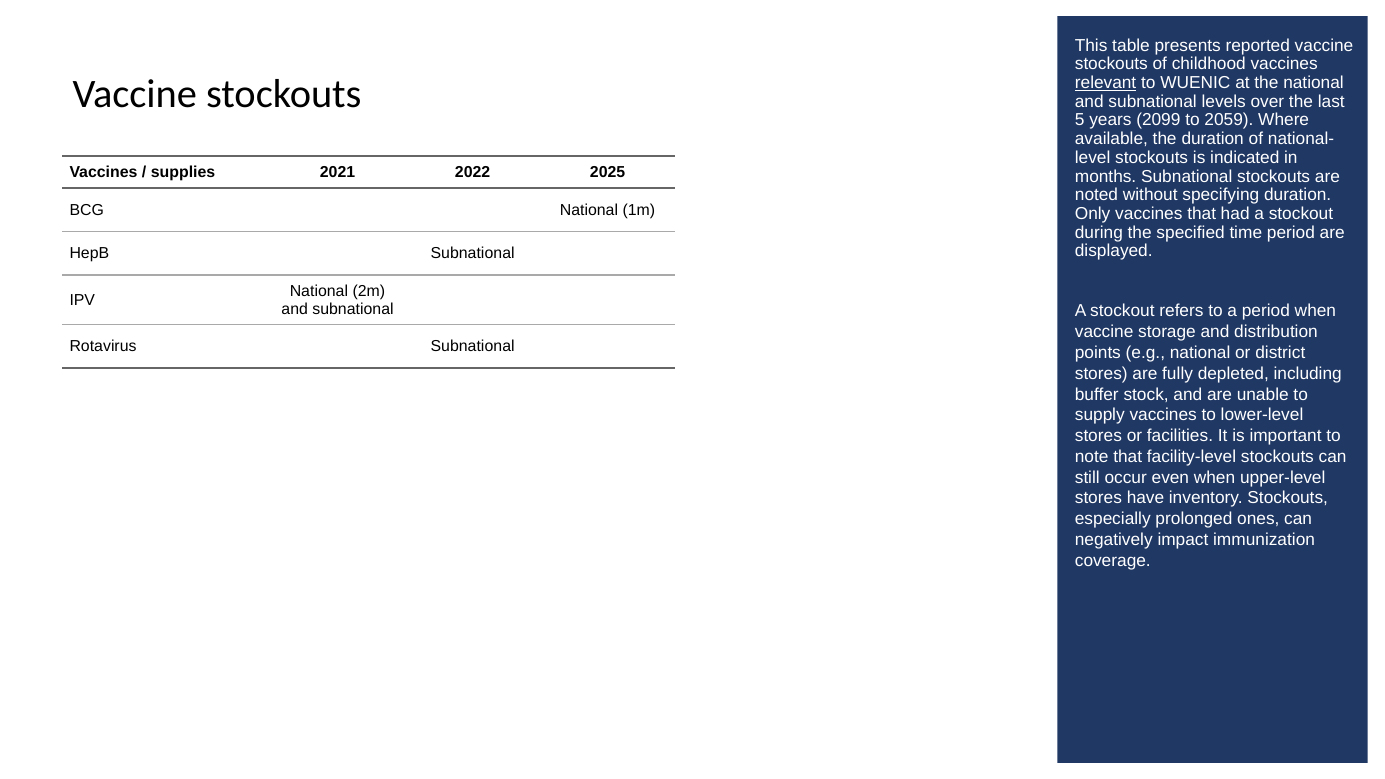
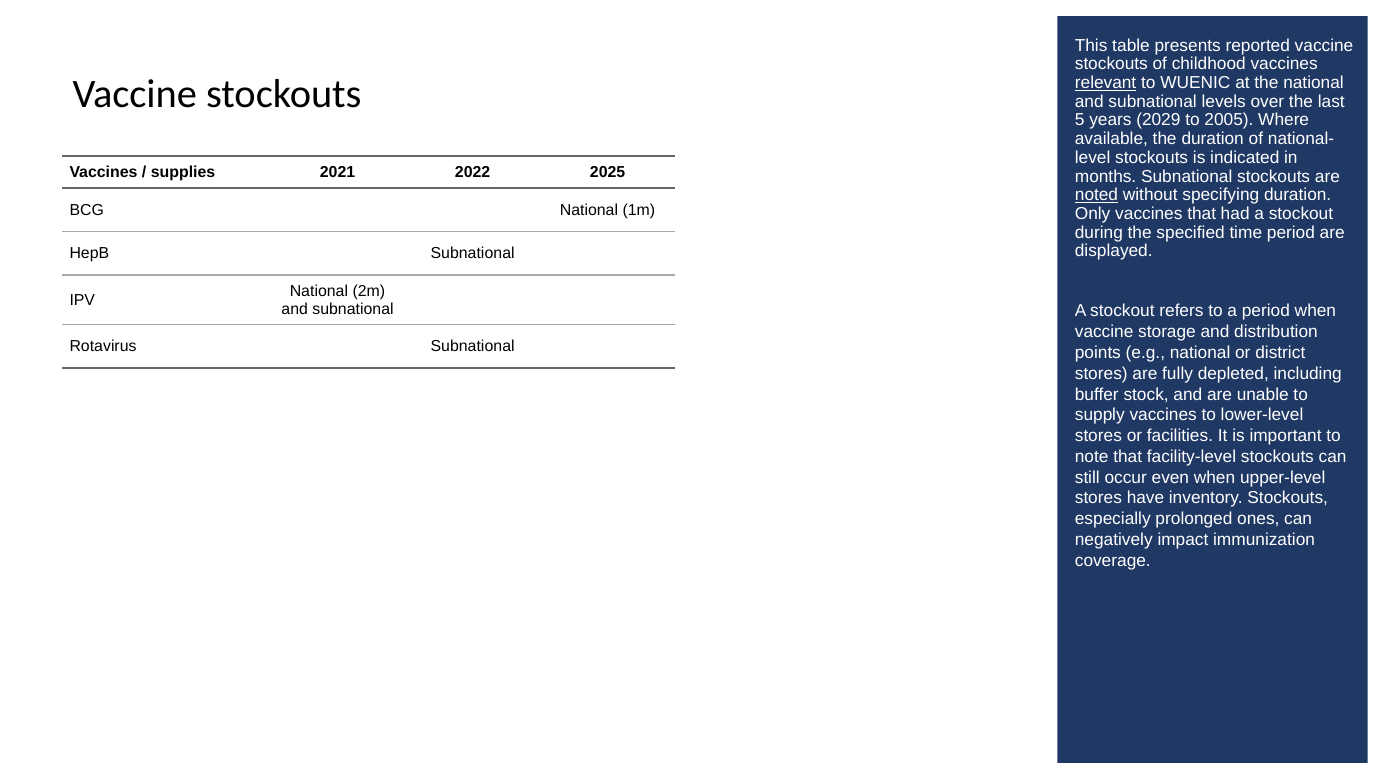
2099: 2099 -> 2029
2059: 2059 -> 2005
noted underline: none -> present
